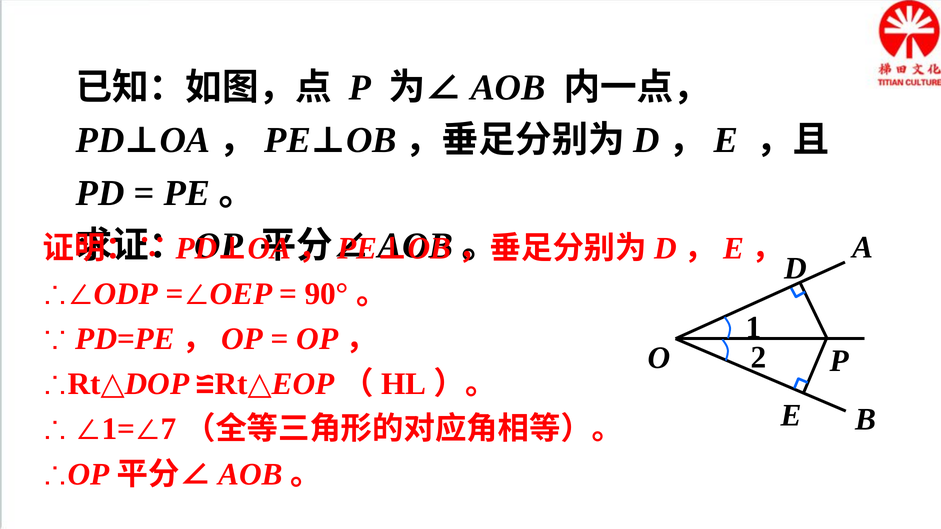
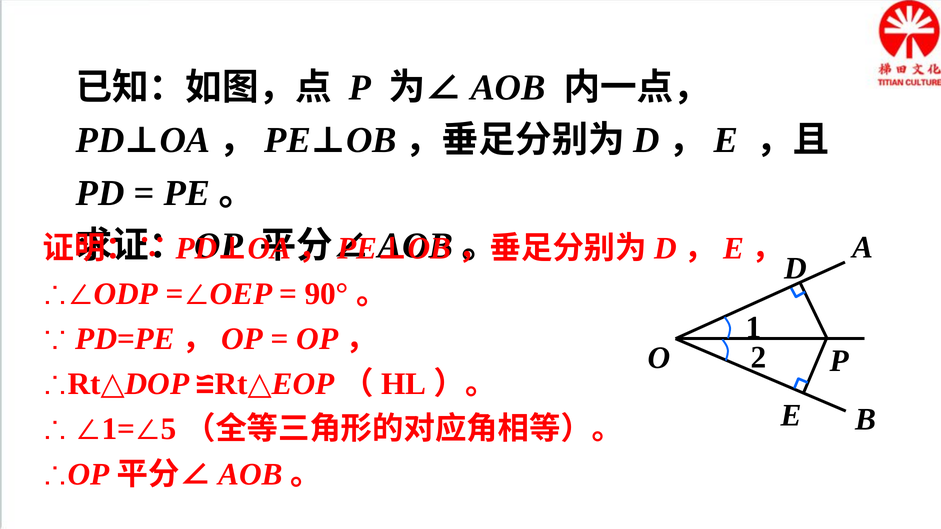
7: 7 -> 5
